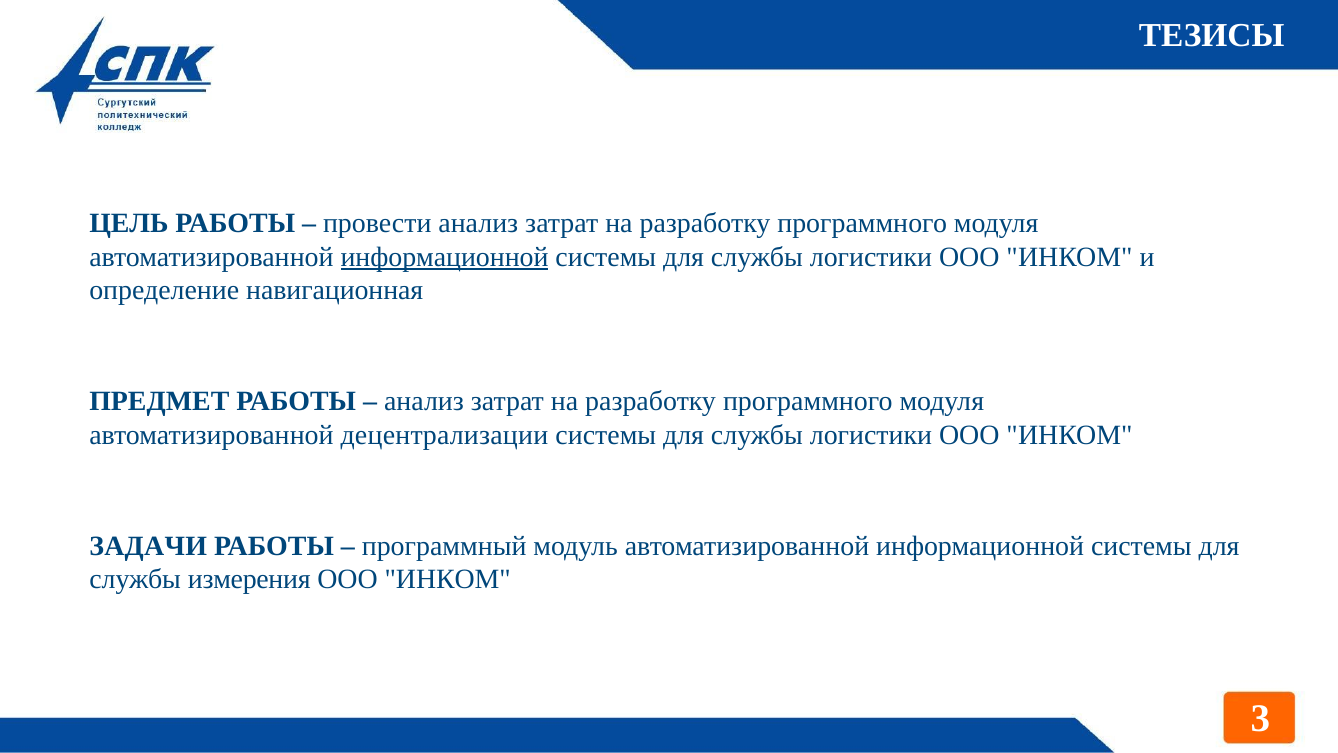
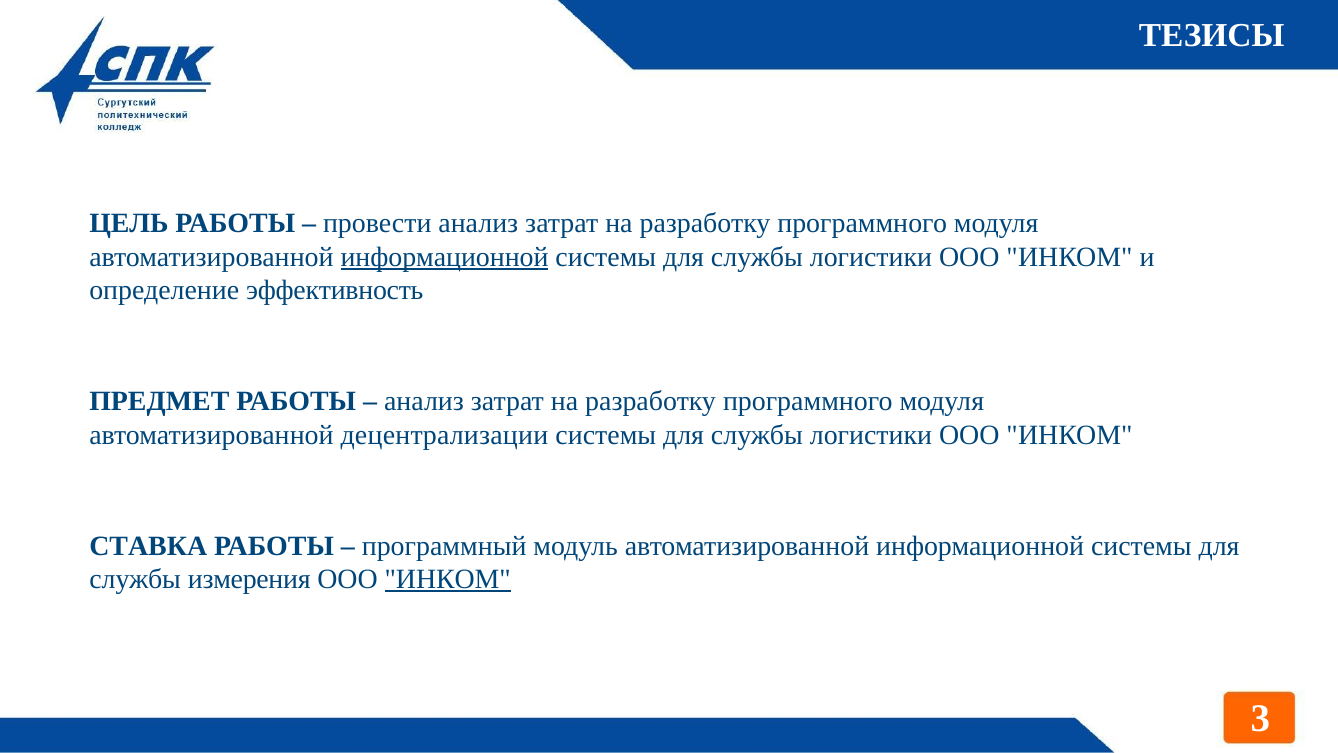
навигационная: навигационная -> эффективность
ЗАДАЧИ: ЗАДАЧИ -> СТАВКА
ИНКОМ at (448, 579) underline: none -> present
